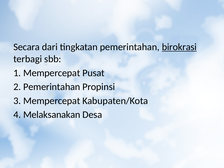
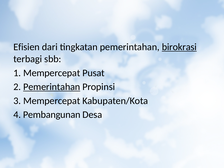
Secara: Secara -> Efisien
Pemerintahan at (52, 87) underline: none -> present
Melaksanakan: Melaksanakan -> Pembangunan
